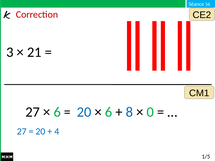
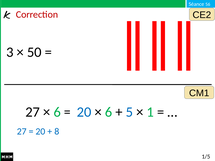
21: 21 -> 50
8: 8 -> 5
0: 0 -> 1
4: 4 -> 8
